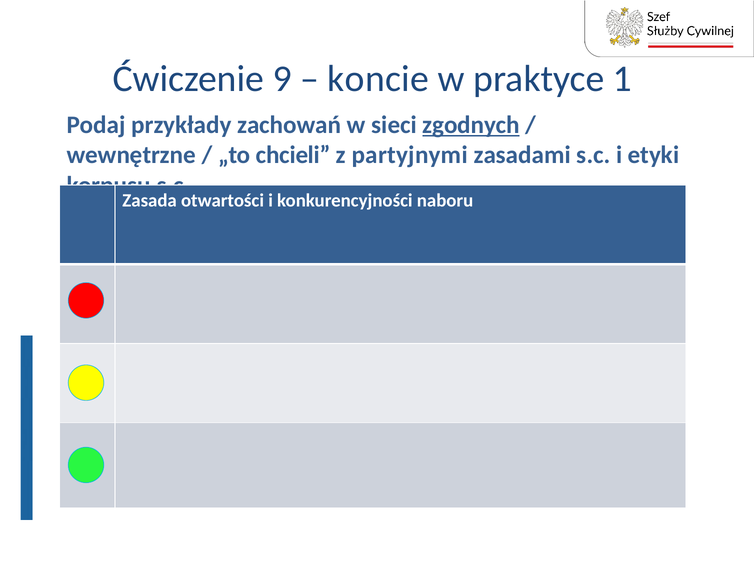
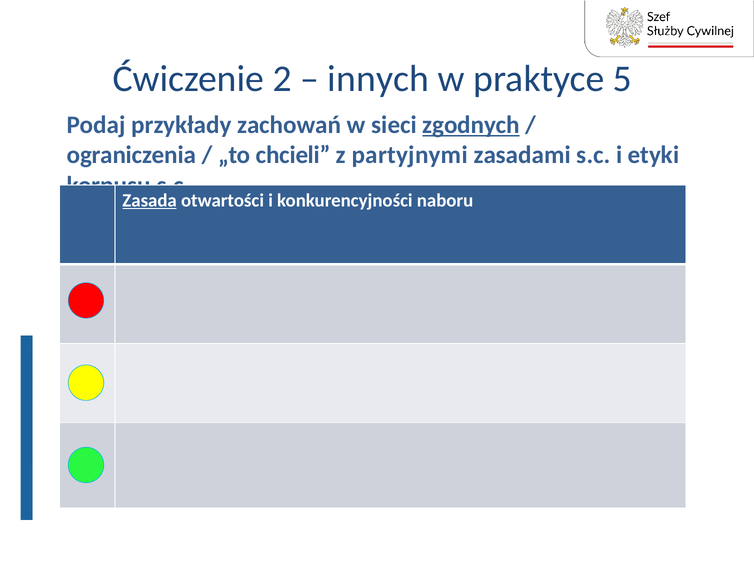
9: 9 -> 2
koncie: koncie -> innych
1: 1 -> 5
wewnętrzne: wewnętrzne -> ograniczenia
Zasada underline: none -> present
